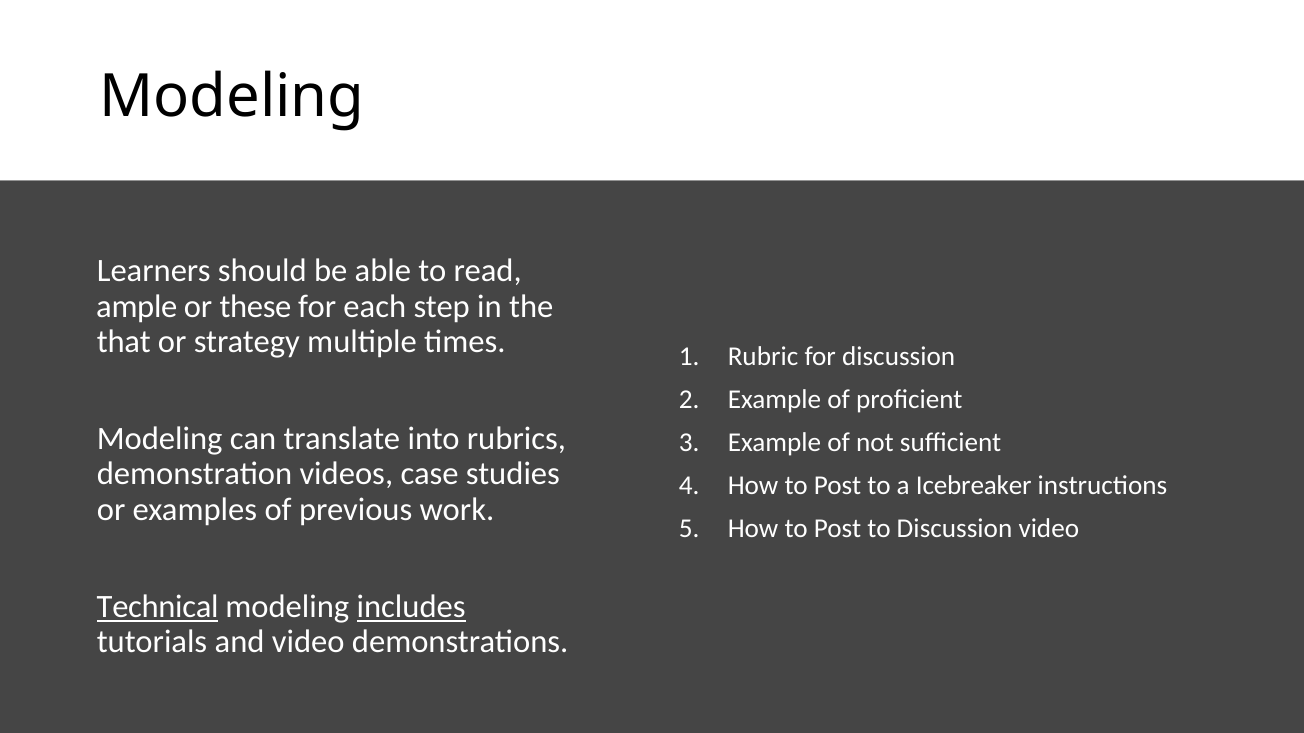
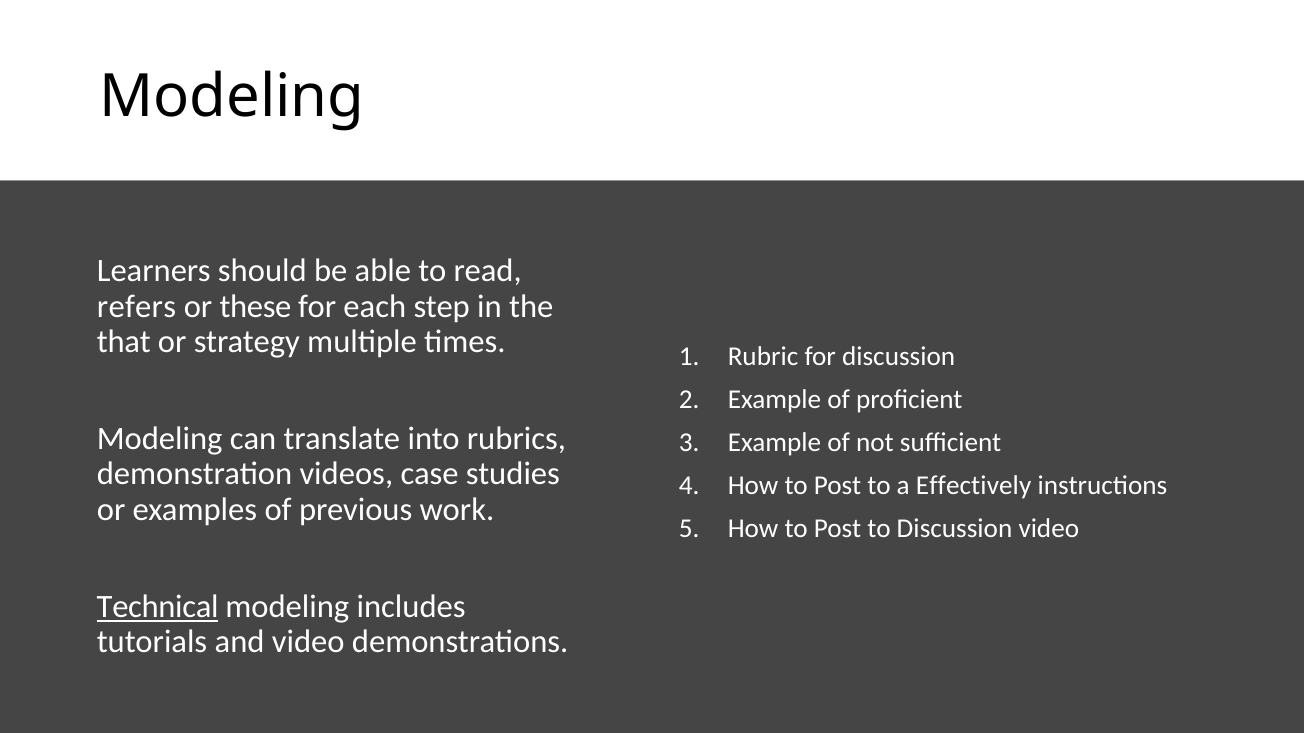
ample: ample -> refers
Icebreaker: Icebreaker -> Effectively
includes underline: present -> none
